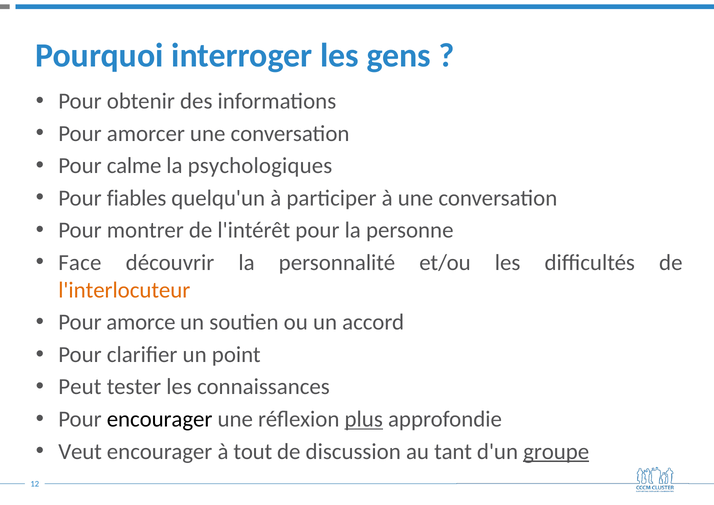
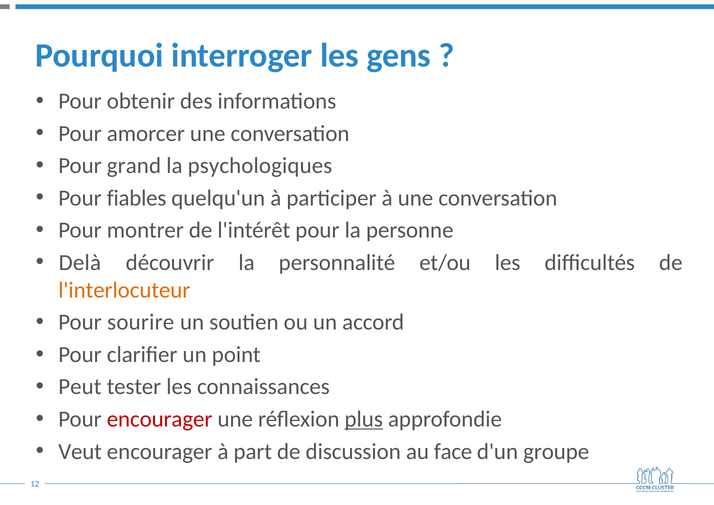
calme: calme -> grand
Face: Face -> Delà
amorce: amorce -> sourire
encourager at (160, 419) colour: black -> red
tout: tout -> part
tant: tant -> face
groupe underline: present -> none
